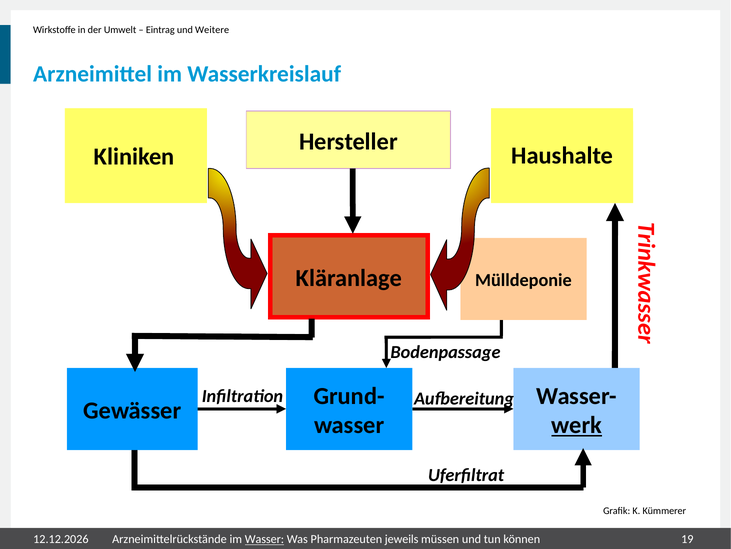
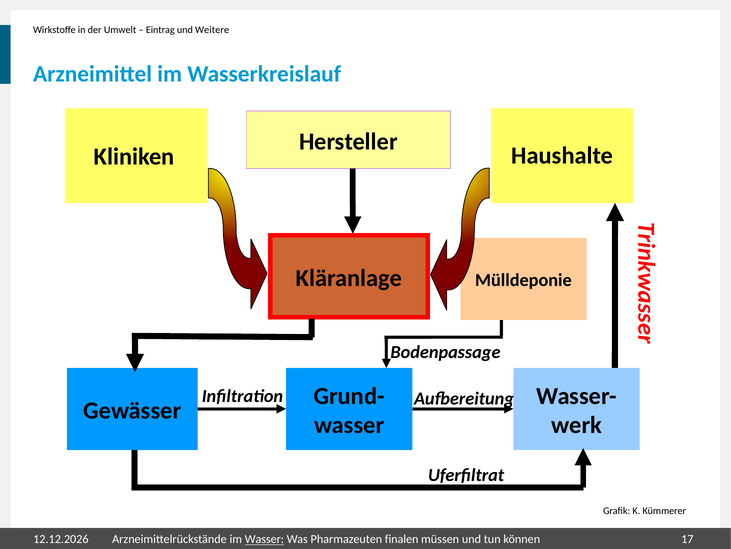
werk underline: present -> none
19: 19 -> 17
jeweils: jeweils -> finalen
